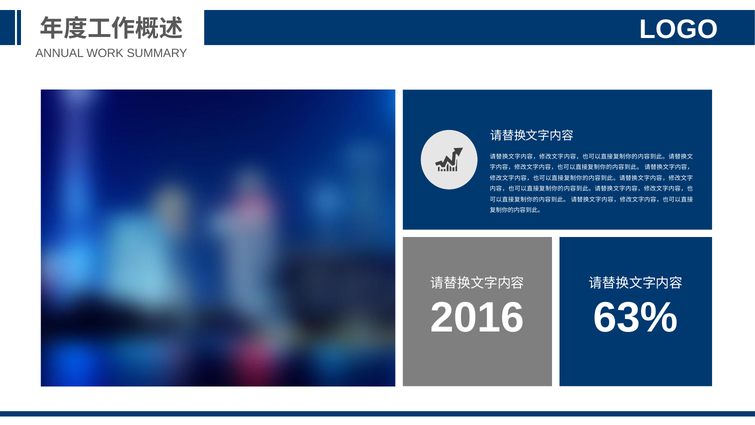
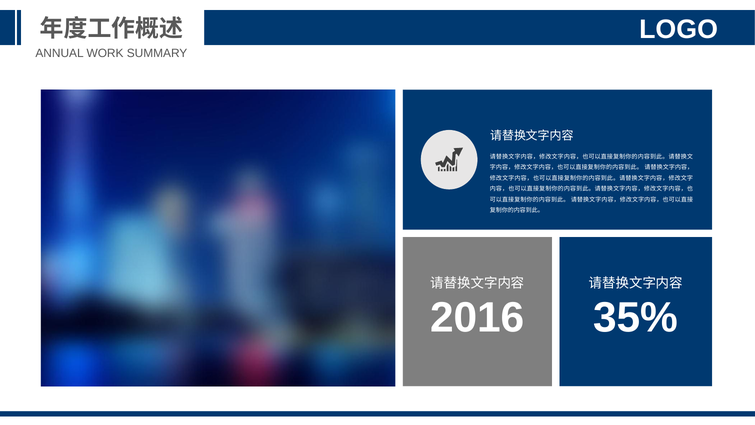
63%: 63% -> 35%
